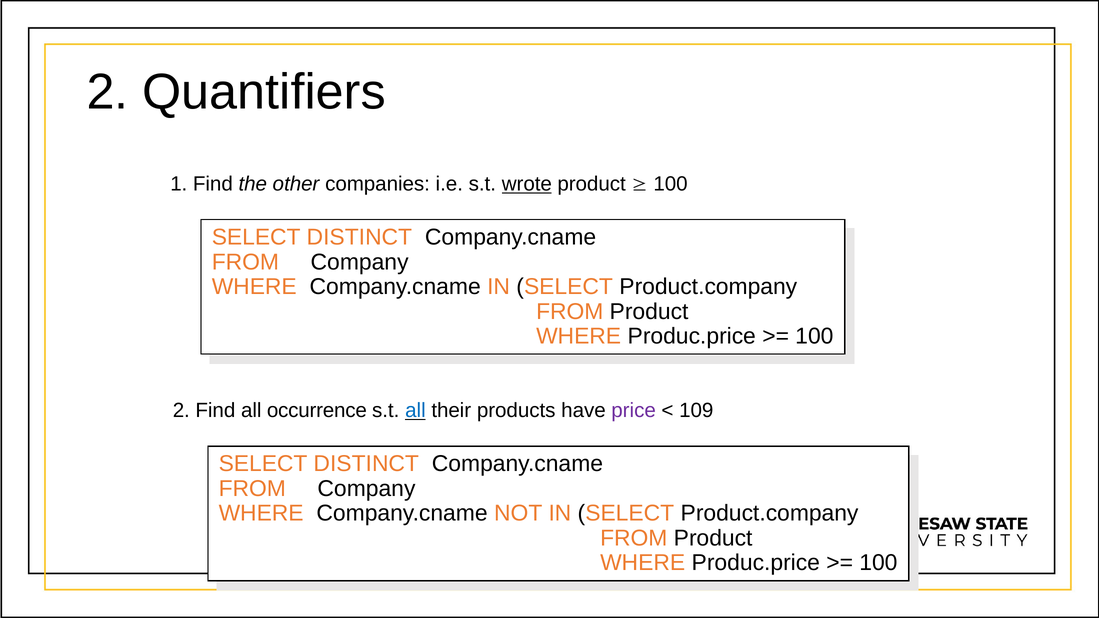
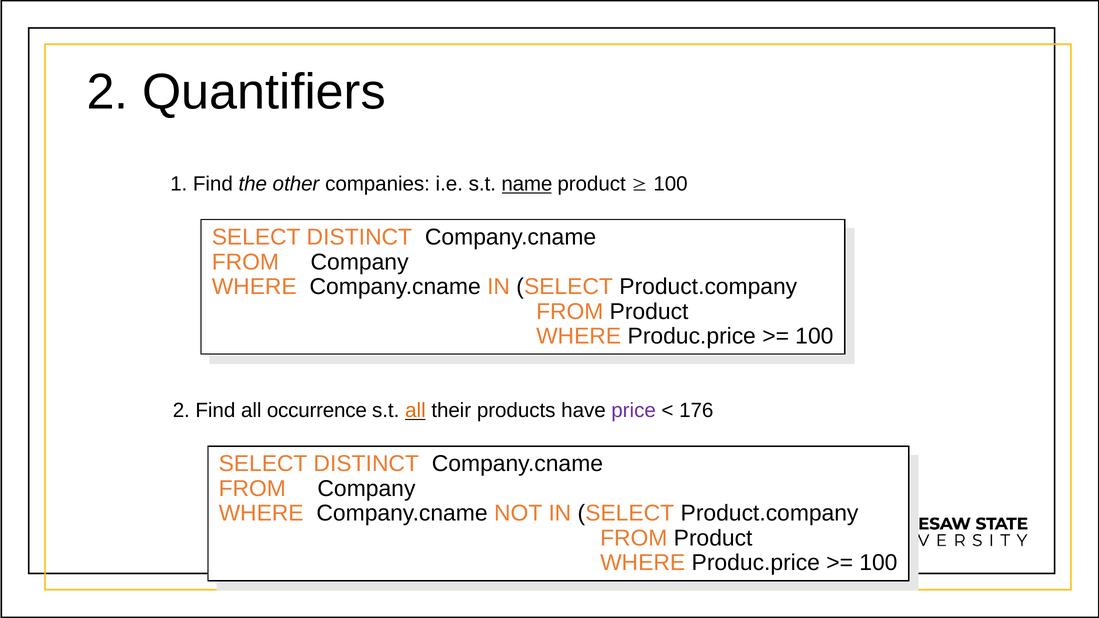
wrote: wrote -> name
all at (415, 411) colour: blue -> orange
109: 109 -> 176
